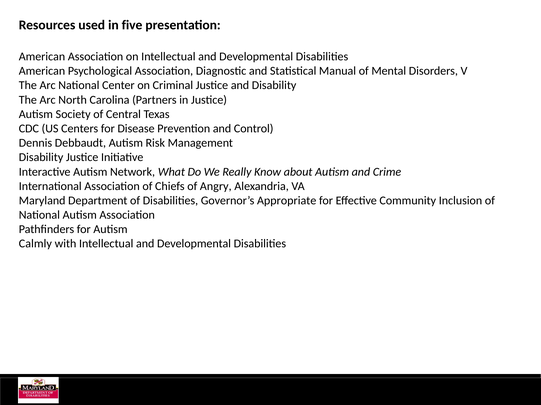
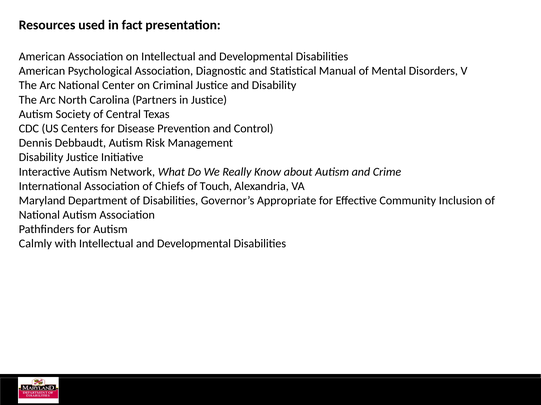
five: five -> fact
Angry: Angry -> Touch
